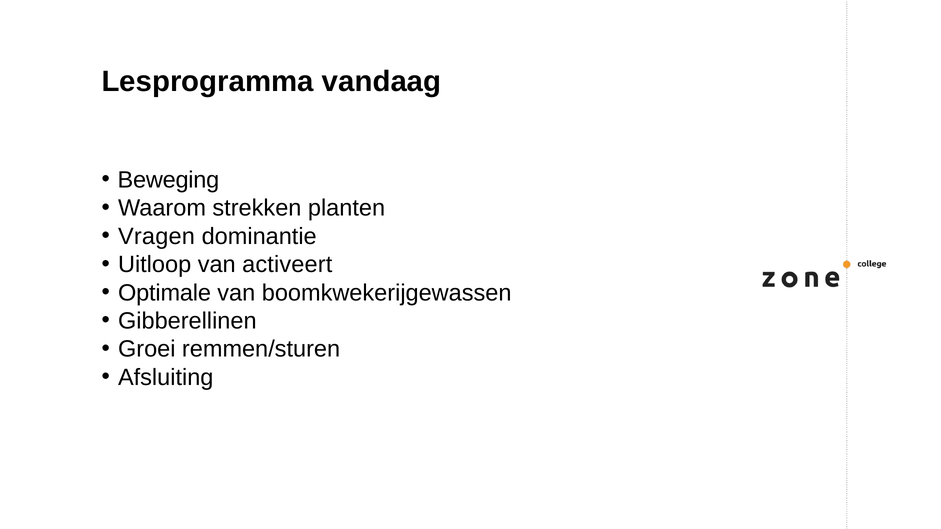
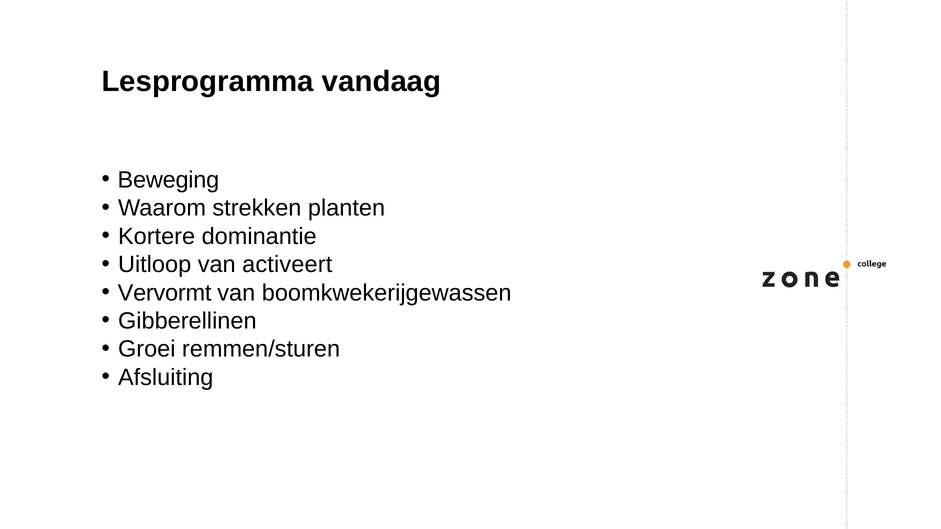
Vragen: Vragen -> Kortere
Optimale: Optimale -> Vervormt
